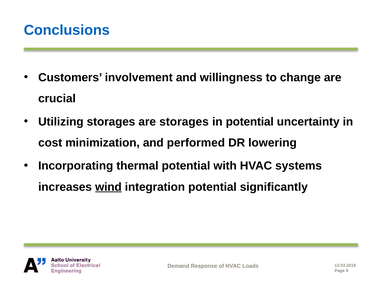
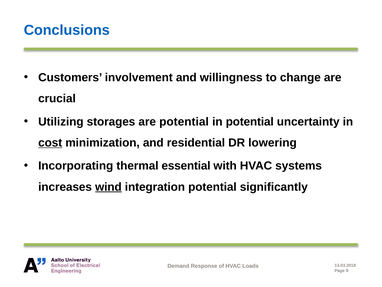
are storages: storages -> potential
cost underline: none -> present
performed: performed -> residential
thermal potential: potential -> essential
